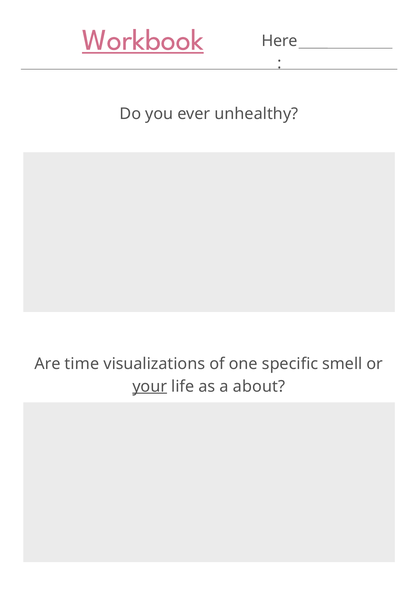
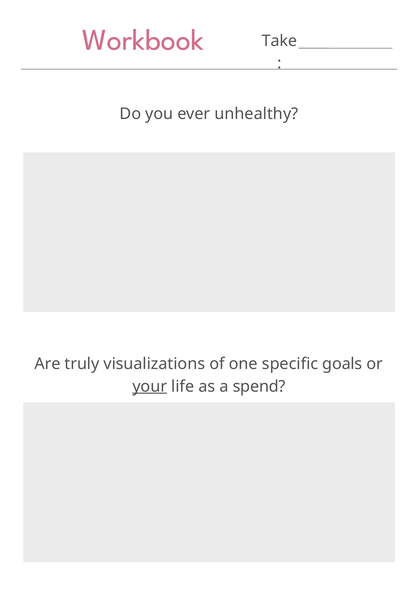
Workbook underline: present -> none
Here: Here -> Take
time: time -> truly
smell: smell -> goals
about: about -> spend
